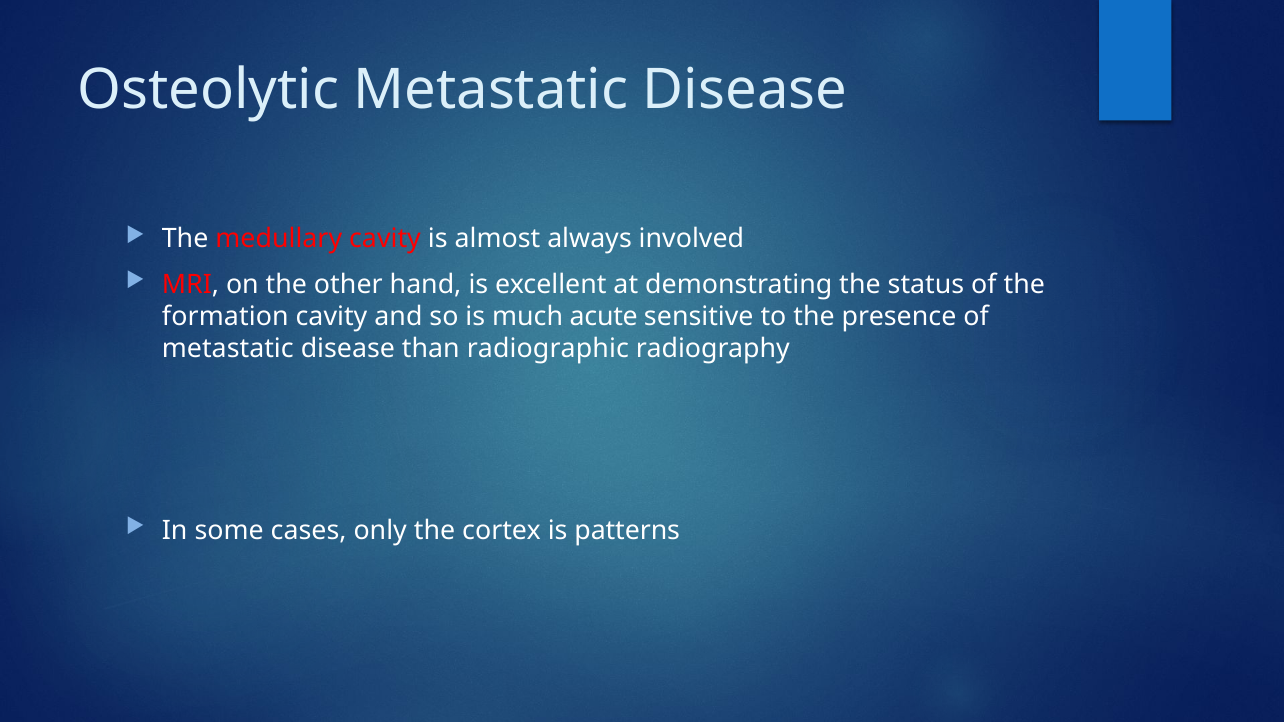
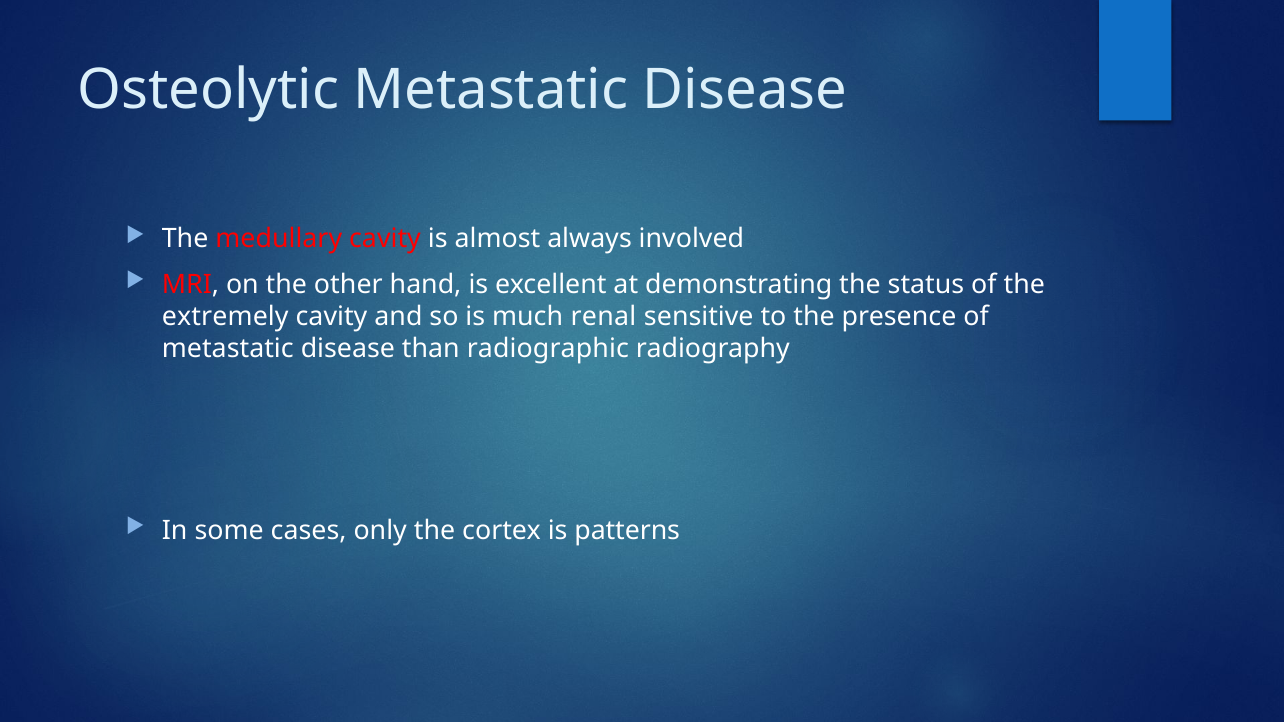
formation: formation -> extremely
acute: acute -> renal
